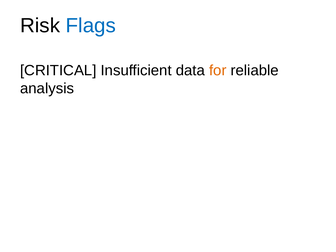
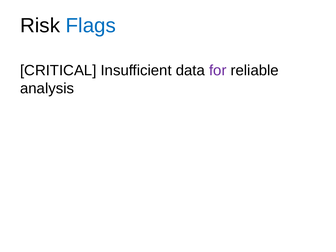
for colour: orange -> purple
